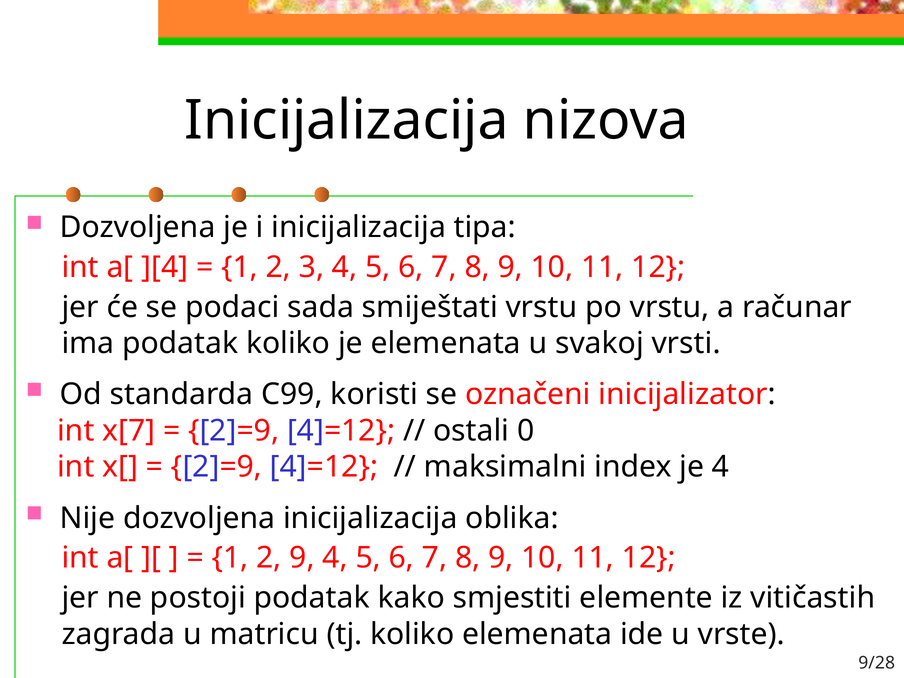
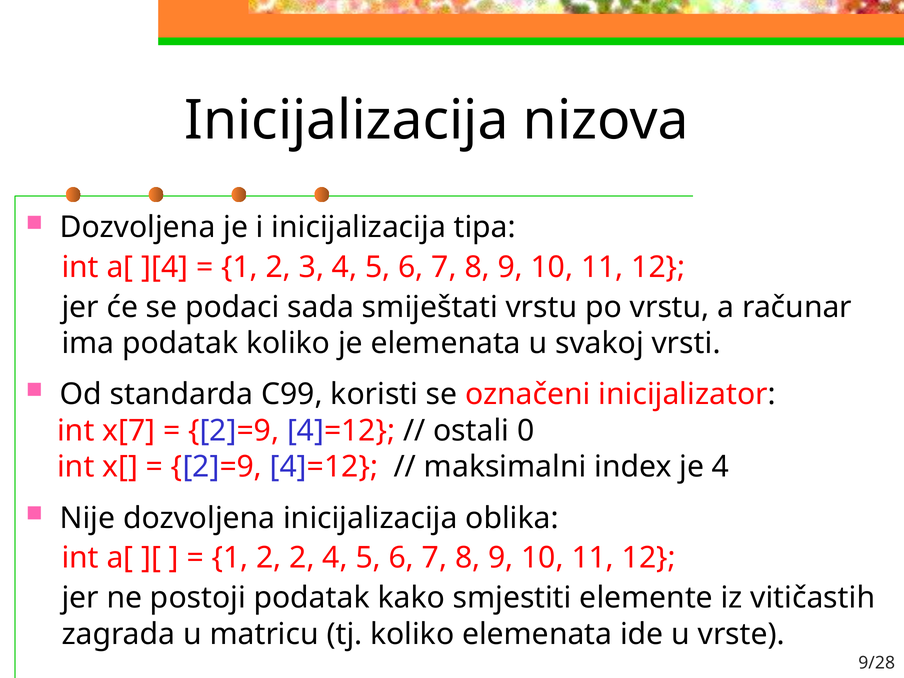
2 9: 9 -> 2
